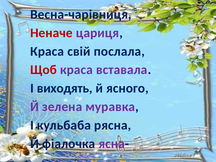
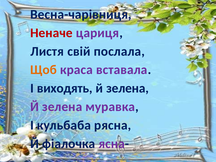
Краса at (47, 51): Краса -> Листя
Щоб colour: red -> orange
ясного at (127, 88): ясного -> зелена
